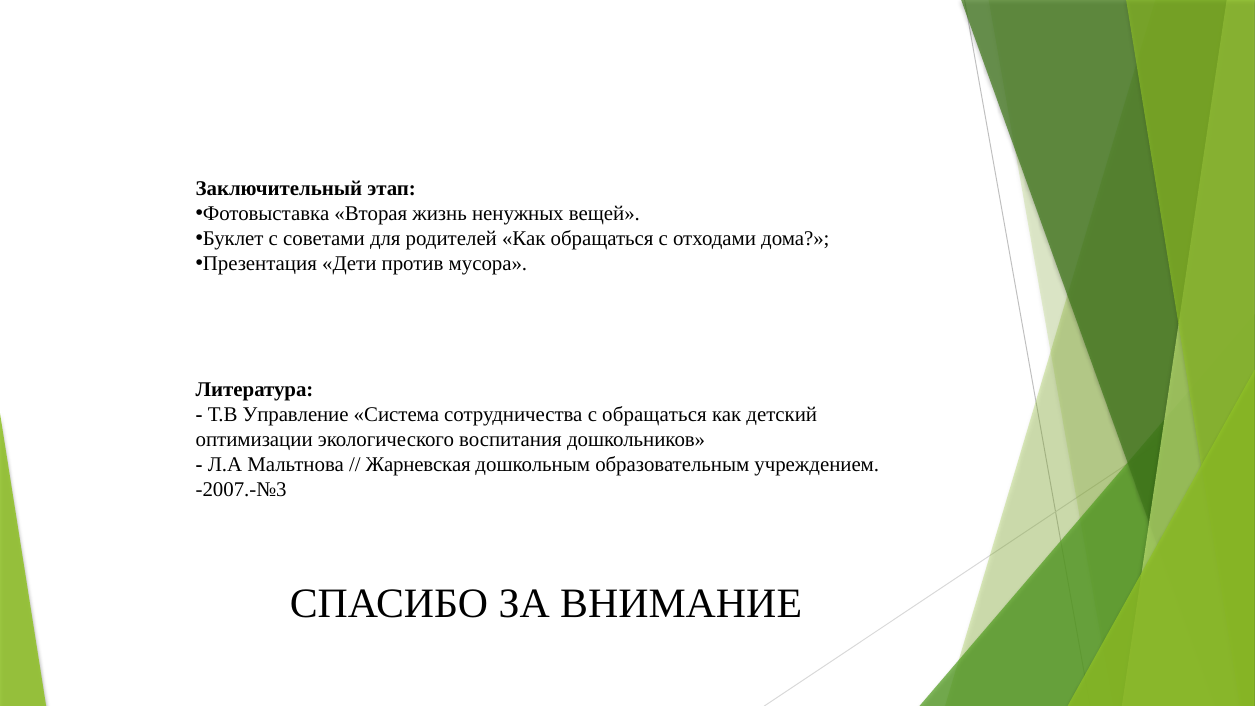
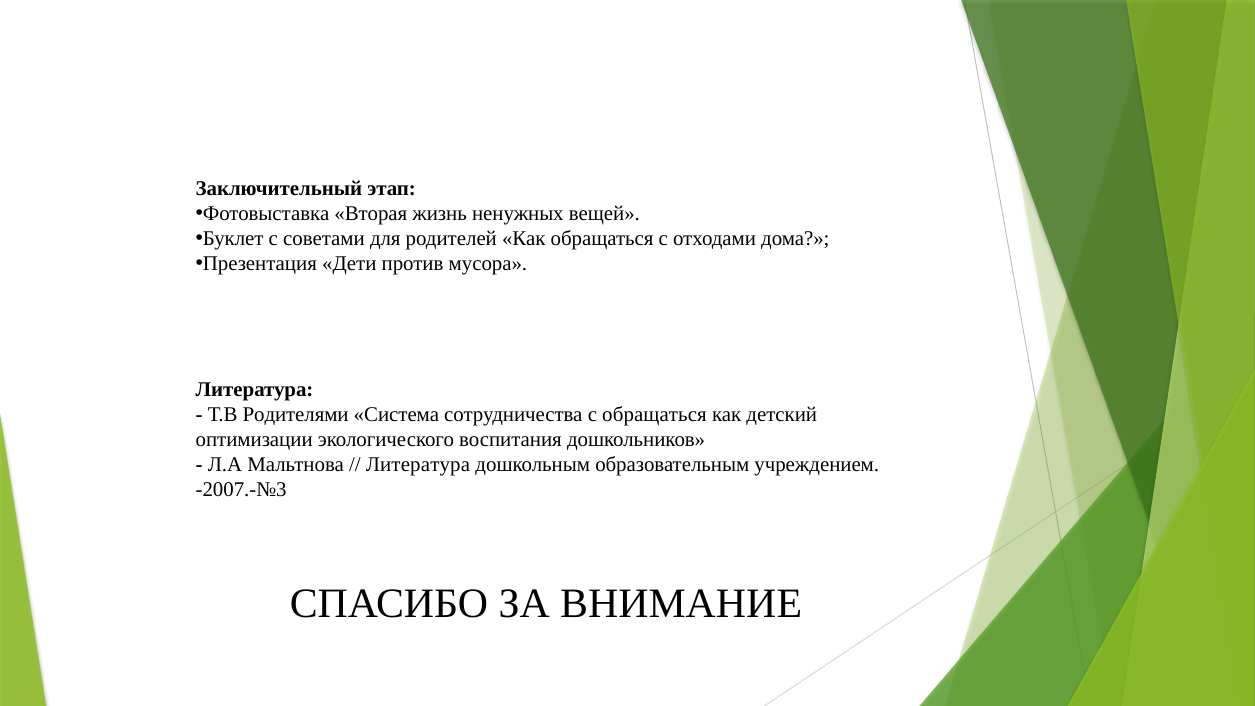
Управление: Управление -> Родителями
Жарневская at (418, 465): Жарневская -> Литература
